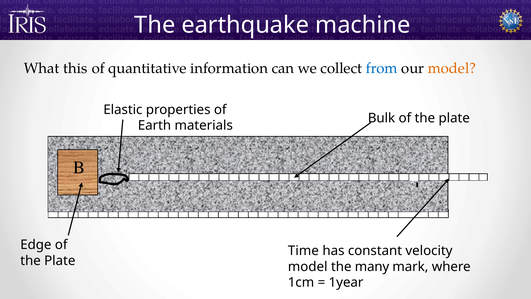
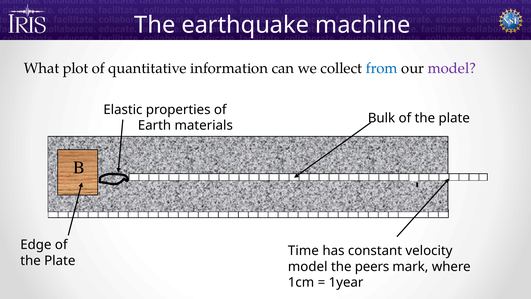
this: this -> plot
model at (452, 68) colour: orange -> purple
many: many -> peers
